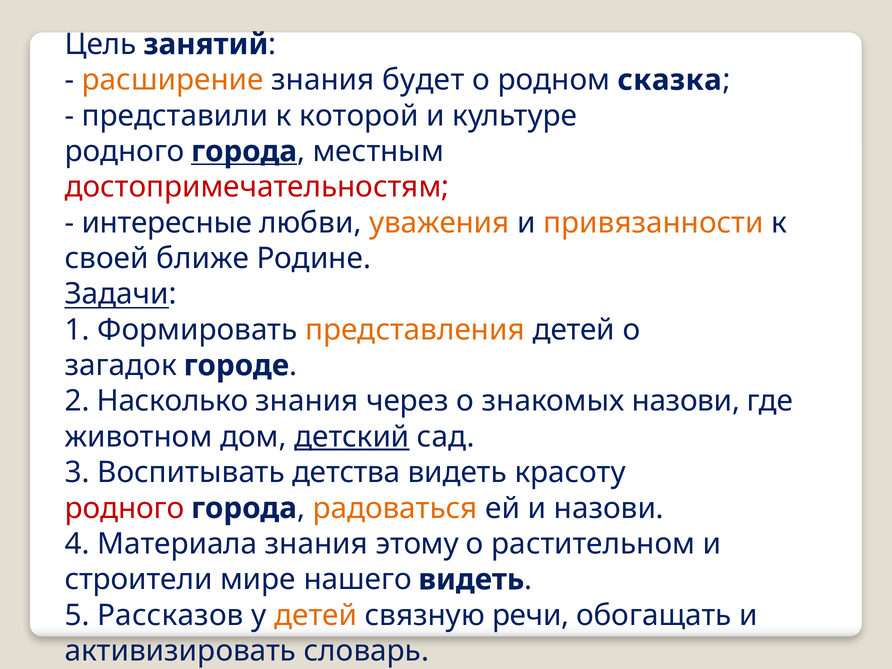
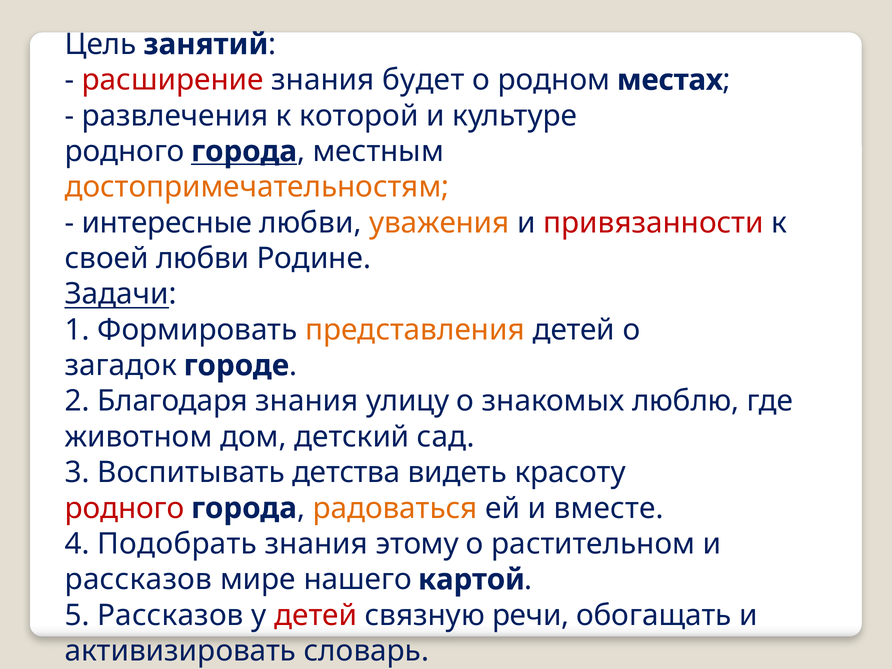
расширение colour: orange -> red
сказка: сказка -> местах
представили: представили -> развлечения
достопримечательностям colour: red -> orange
привязанности colour: orange -> red
своей ближе: ближе -> любви
Насколько: Насколько -> Благодаря
через: через -> улицу
знакомых назови: назови -> люблю
детский underline: present -> none
и назови: назови -> вместе
Материала: Материала -> Подобрать
строители at (139, 580): строители -> рассказов
нашего видеть: видеть -> картой
детей at (316, 615) colour: orange -> red
